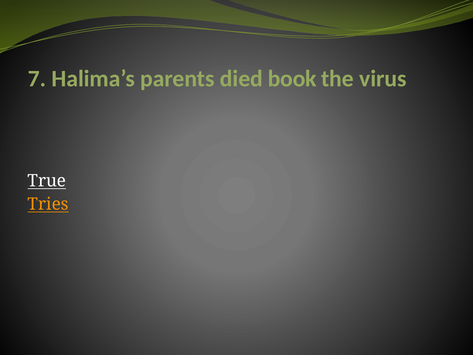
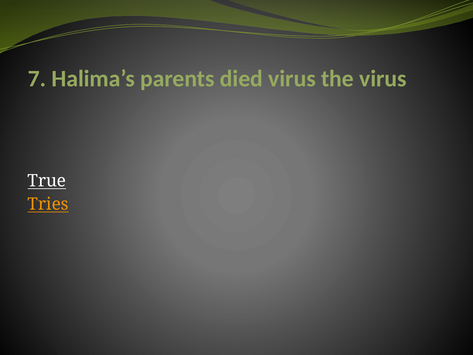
died book: book -> virus
